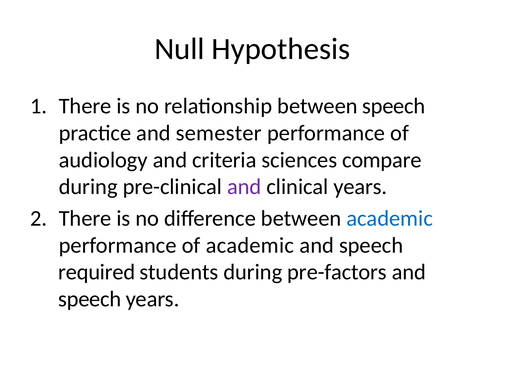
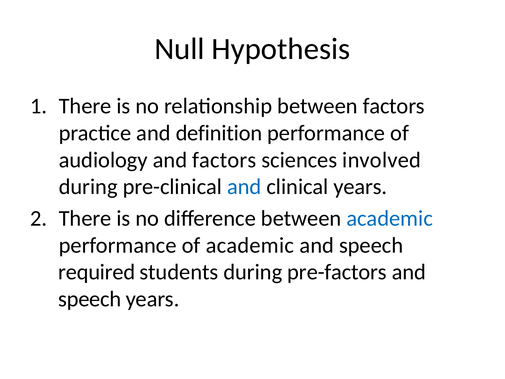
between speech: speech -> factors
semester: semester -> definition
and criteria: criteria -> factors
compare: compare -> involved
and at (244, 187) colour: purple -> blue
